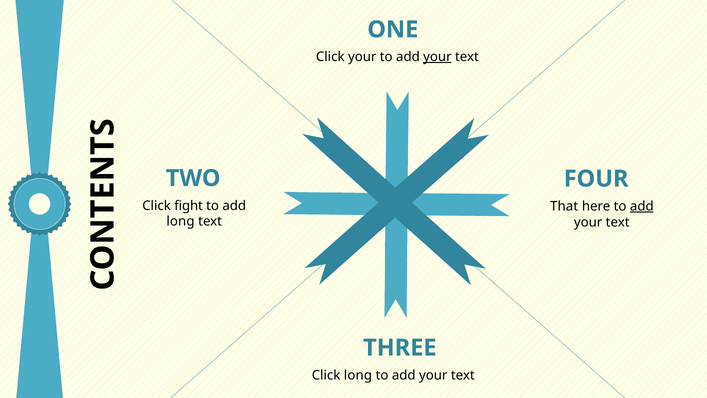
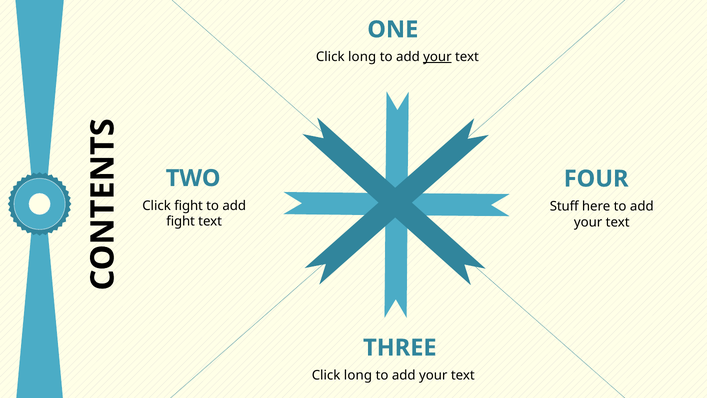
your at (362, 57): your -> long
That: That -> Stuff
add at (642, 206) underline: present -> none
long at (180, 221): long -> fight
